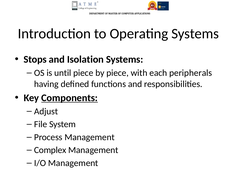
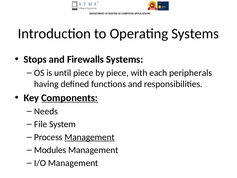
Isolation: Isolation -> Firewalls
Adjust: Adjust -> Needs
Management at (90, 137) underline: none -> present
Complex: Complex -> Modules
